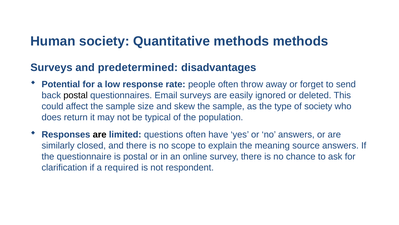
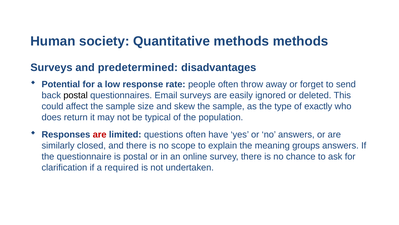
of society: society -> exactly
are at (100, 134) colour: black -> red
source: source -> groups
respondent: respondent -> undertaken
